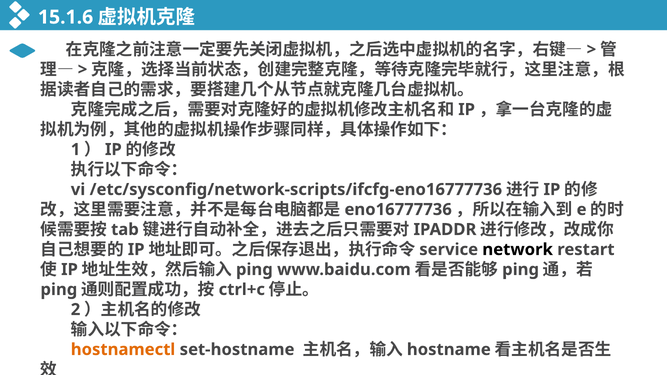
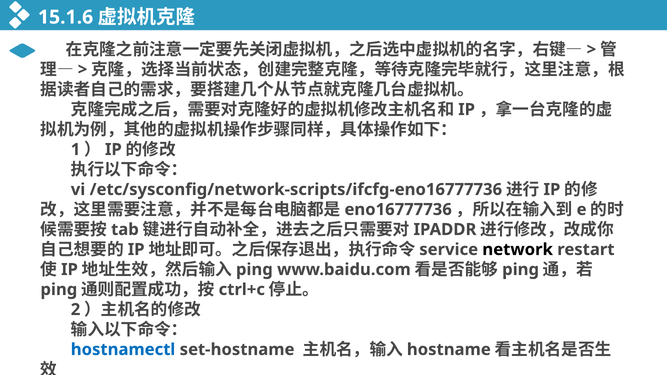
hostnamectl colour: orange -> blue
